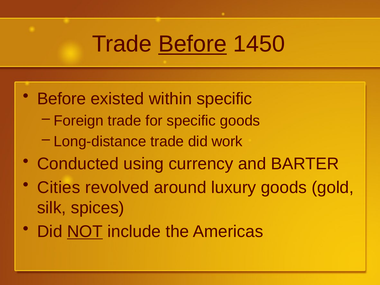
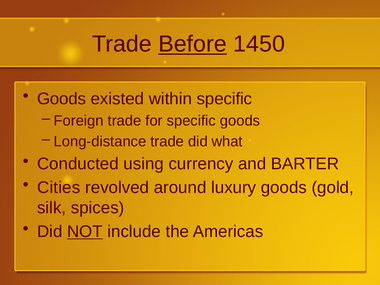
Before at (62, 99): Before -> Goods
work: work -> what
